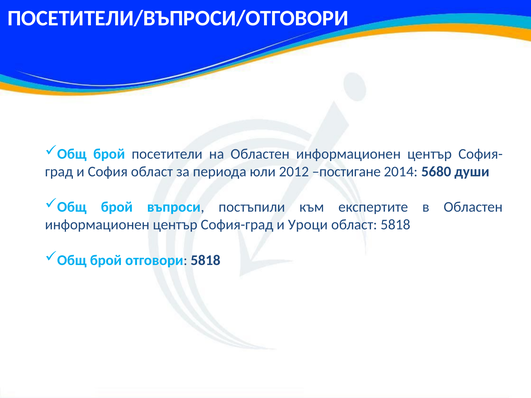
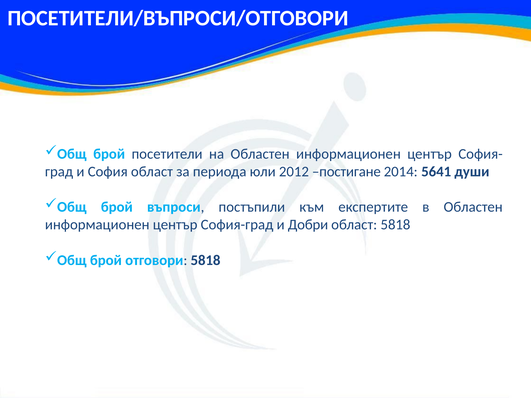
5680: 5680 -> 5641
Уроци: Уроци -> Добри
